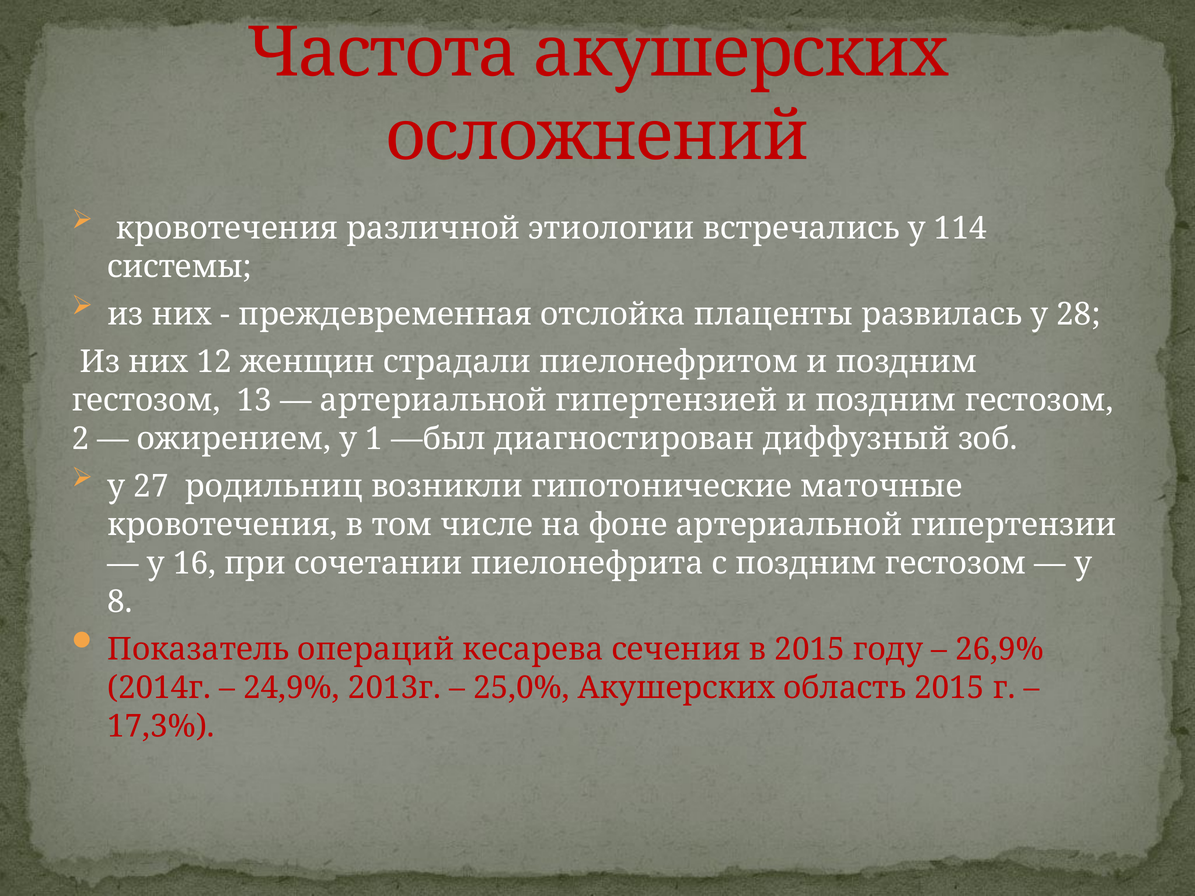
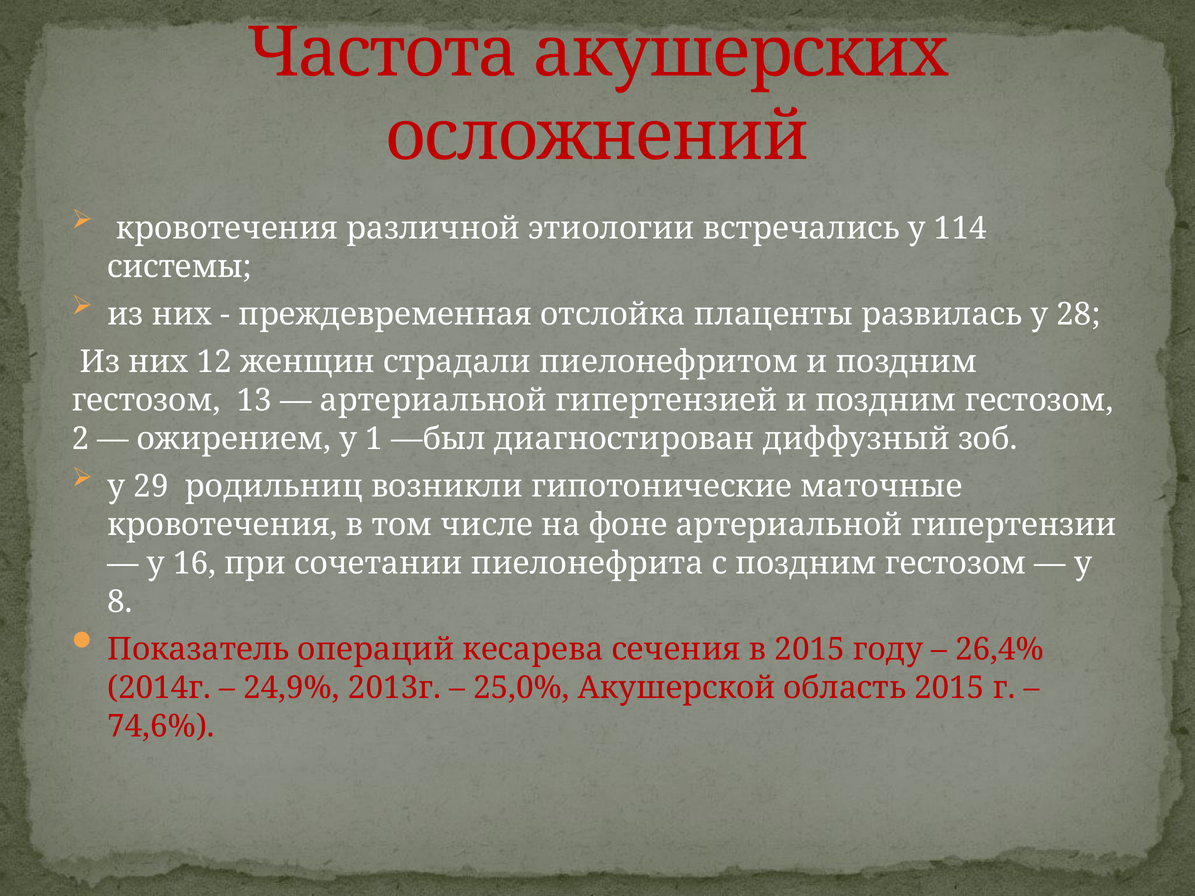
27: 27 -> 29
26,9%: 26,9% -> 26,4%
25,0% Акушерских: Акушерских -> Акушерской
17,3%: 17,3% -> 74,6%
